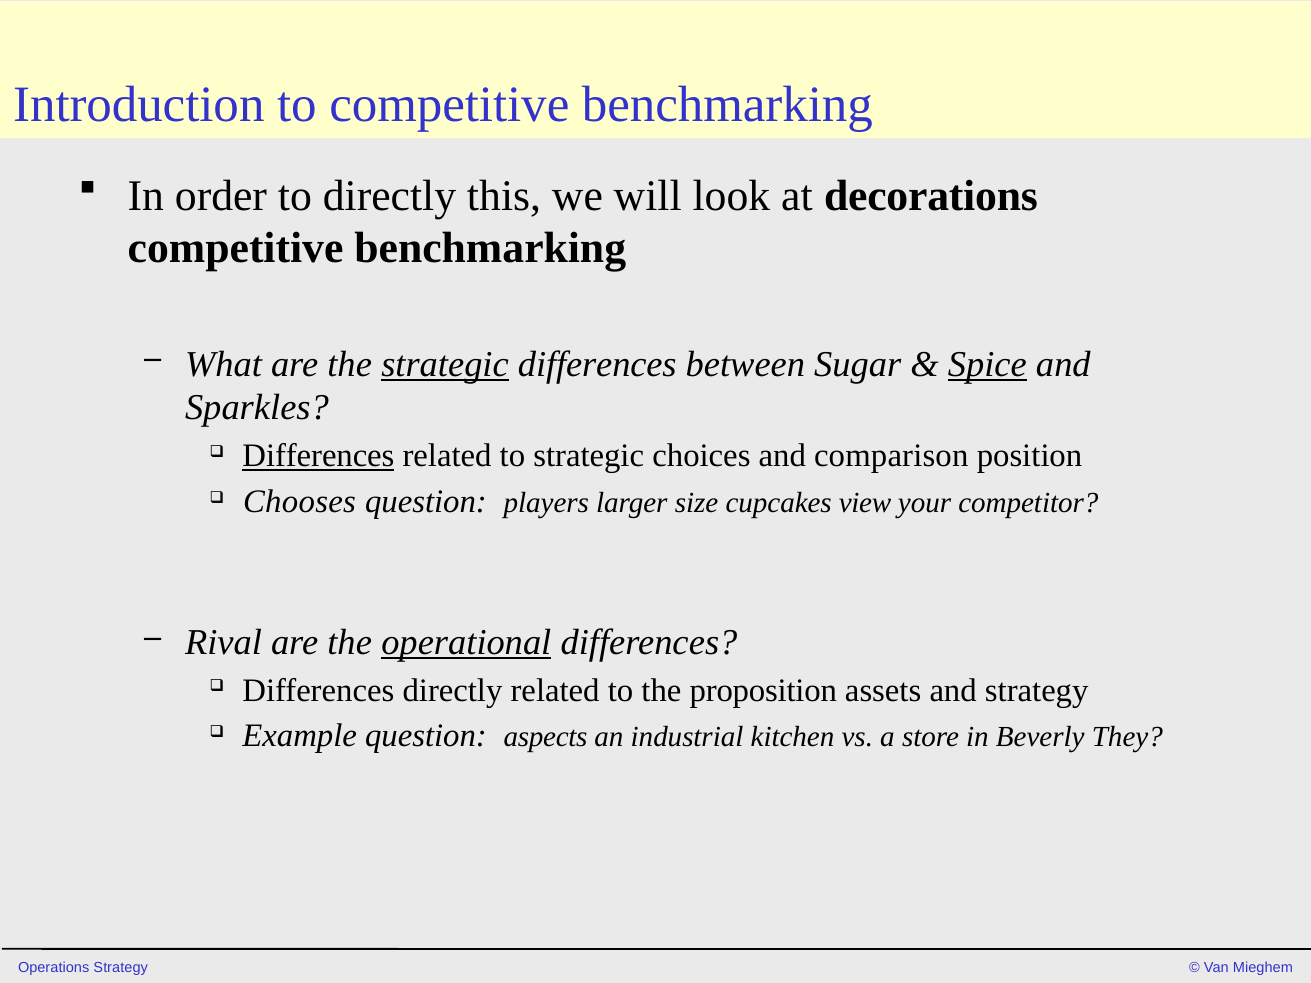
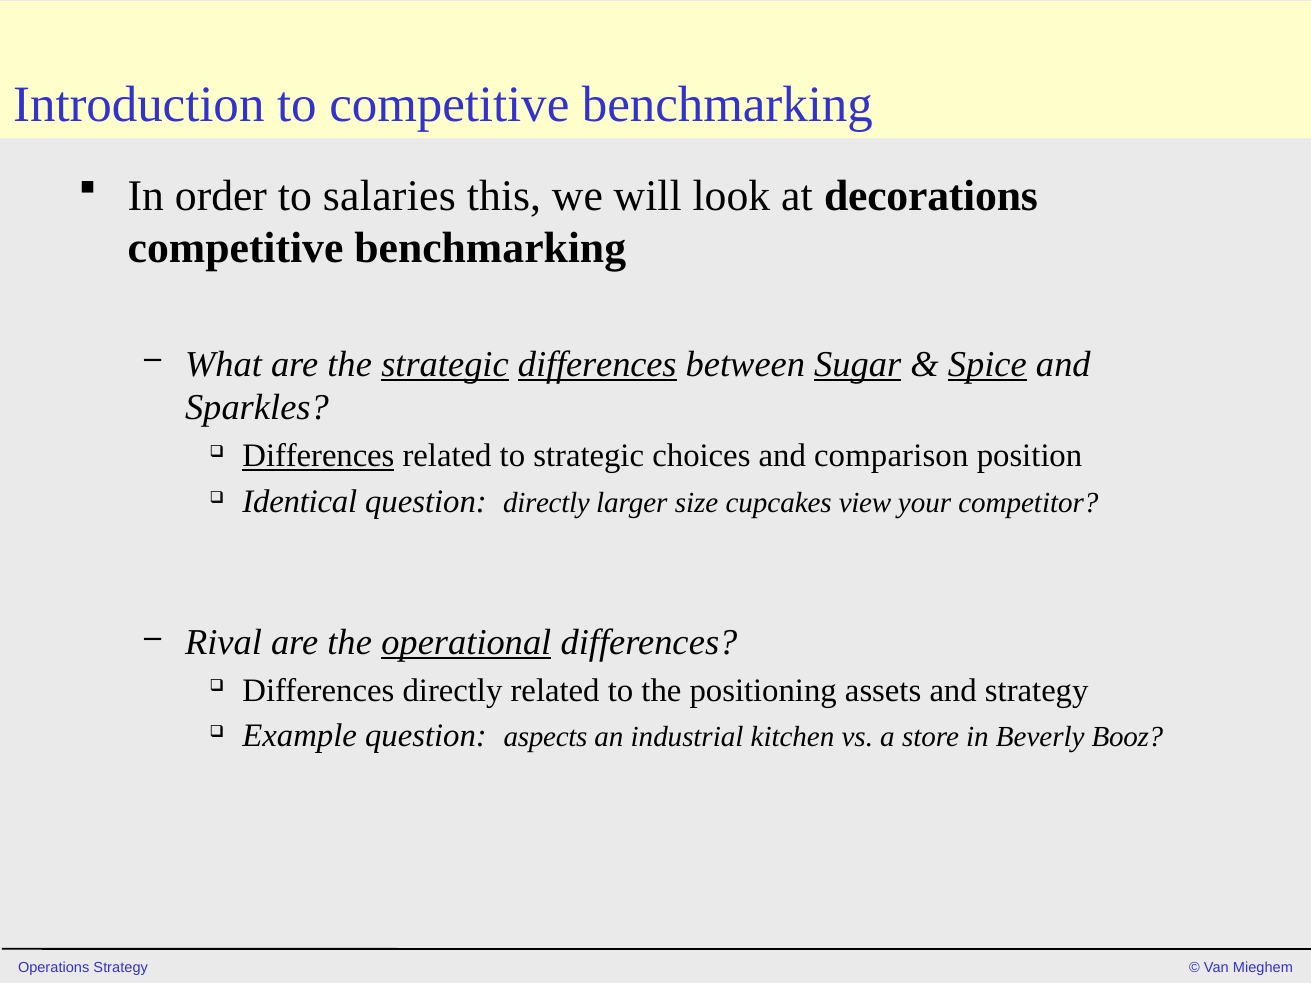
to directly: directly -> salaries
differences at (597, 364) underline: none -> present
Sugar underline: none -> present
Chooses: Chooses -> Identical
question players: players -> directly
proposition: proposition -> positioning
They: They -> Booz
